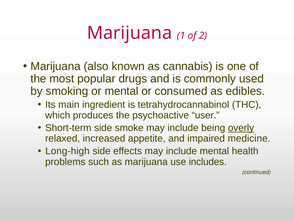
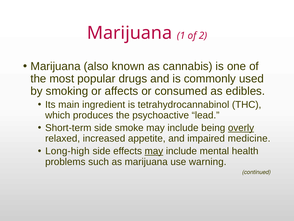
or mental: mental -> affects
user: user -> lead
may at (154, 151) underline: none -> present
includes: includes -> warning
